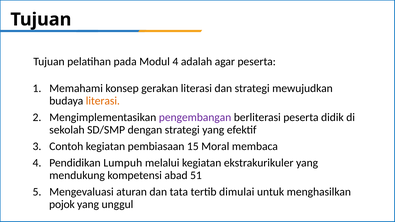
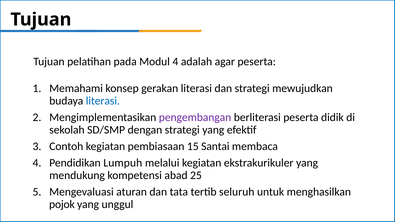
literasi at (103, 101) colour: orange -> blue
Moral: Moral -> Santai
51: 51 -> 25
dimulai: dimulai -> seluruh
